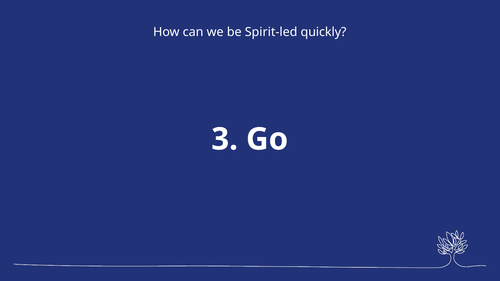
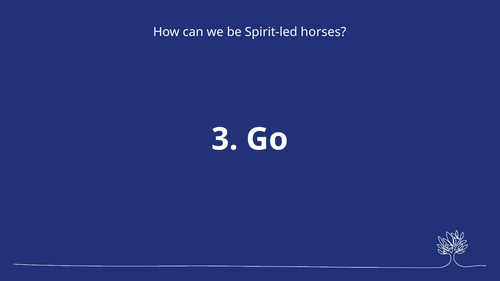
quickly: quickly -> horses
